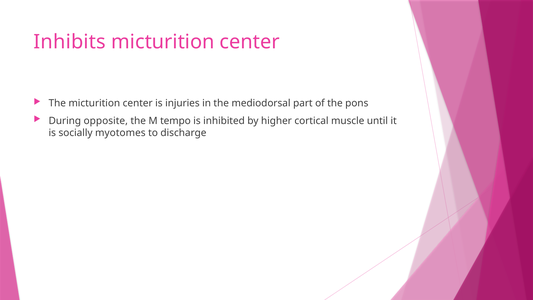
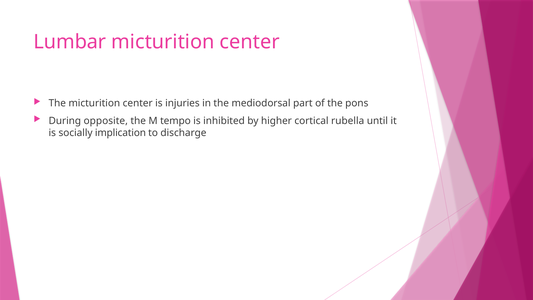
Inhibits: Inhibits -> Lumbar
muscle: muscle -> rubella
myotomes: myotomes -> implication
